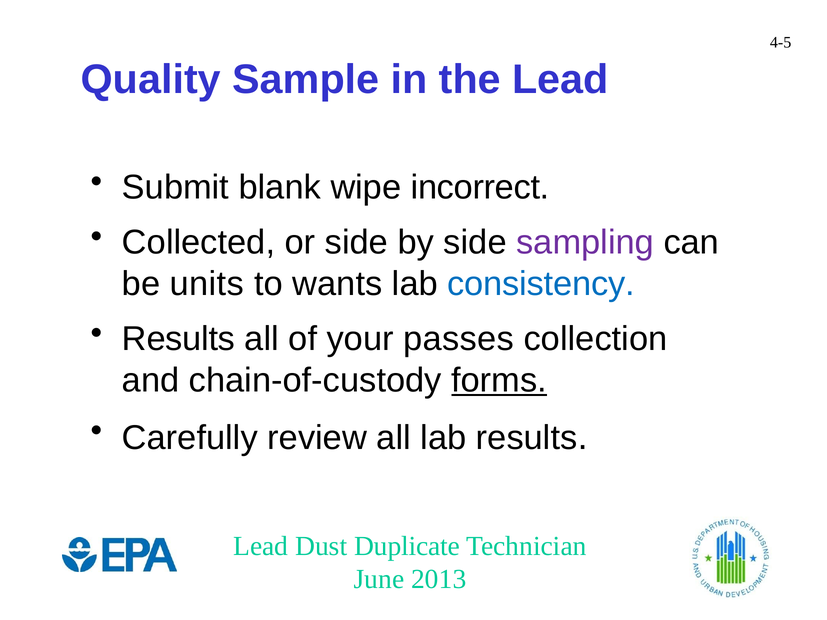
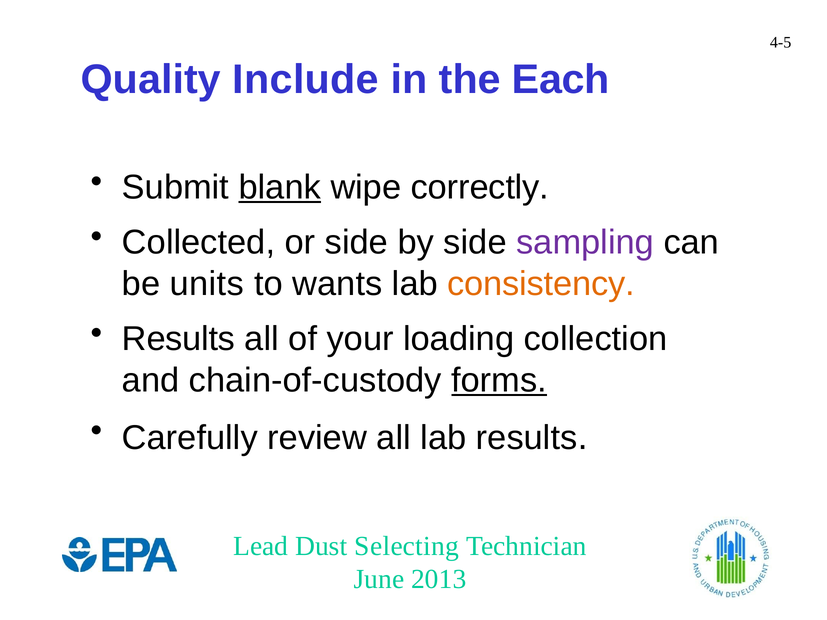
Sample: Sample -> Include
the Lead: Lead -> Each
blank underline: none -> present
incorrect: incorrect -> correctly
consistency colour: blue -> orange
passes: passes -> loading
Duplicate: Duplicate -> Selecting
